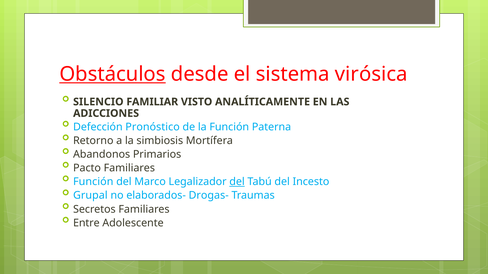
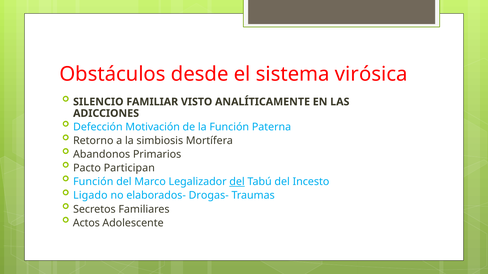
Obstáculos underline: present -> none
Pronóstico: Pronóstico -> Motivación
Pacto Familiares: Familiares -> Participan
Grupal: Grupal -> Ligado
Entre: Entre -> Actos
